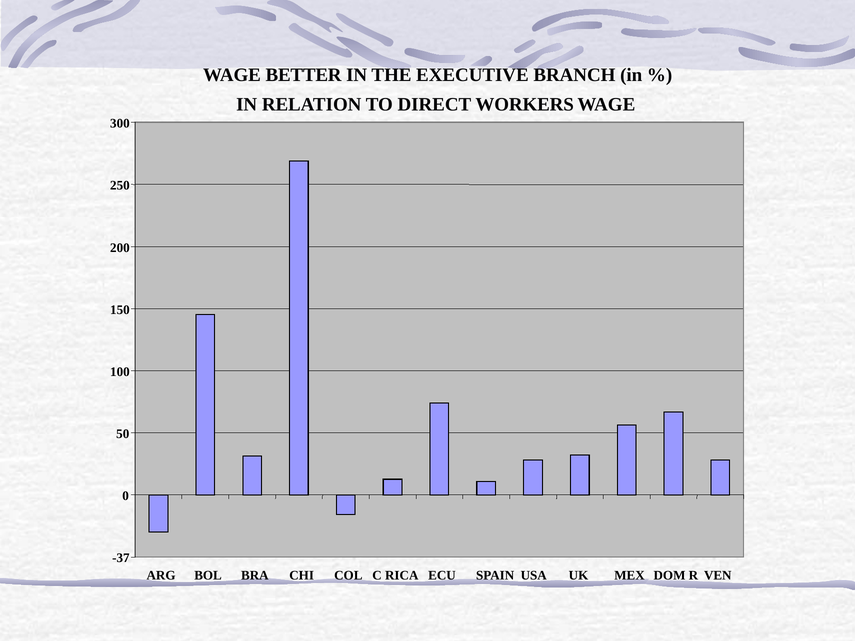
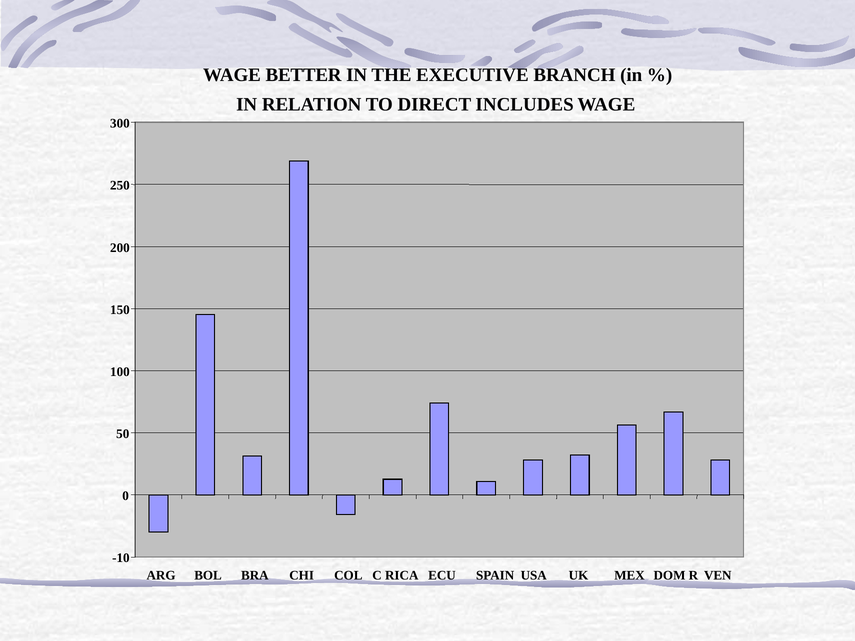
WORKERS: WORKERS -> INCLUDES
-37: -37 -> -10
